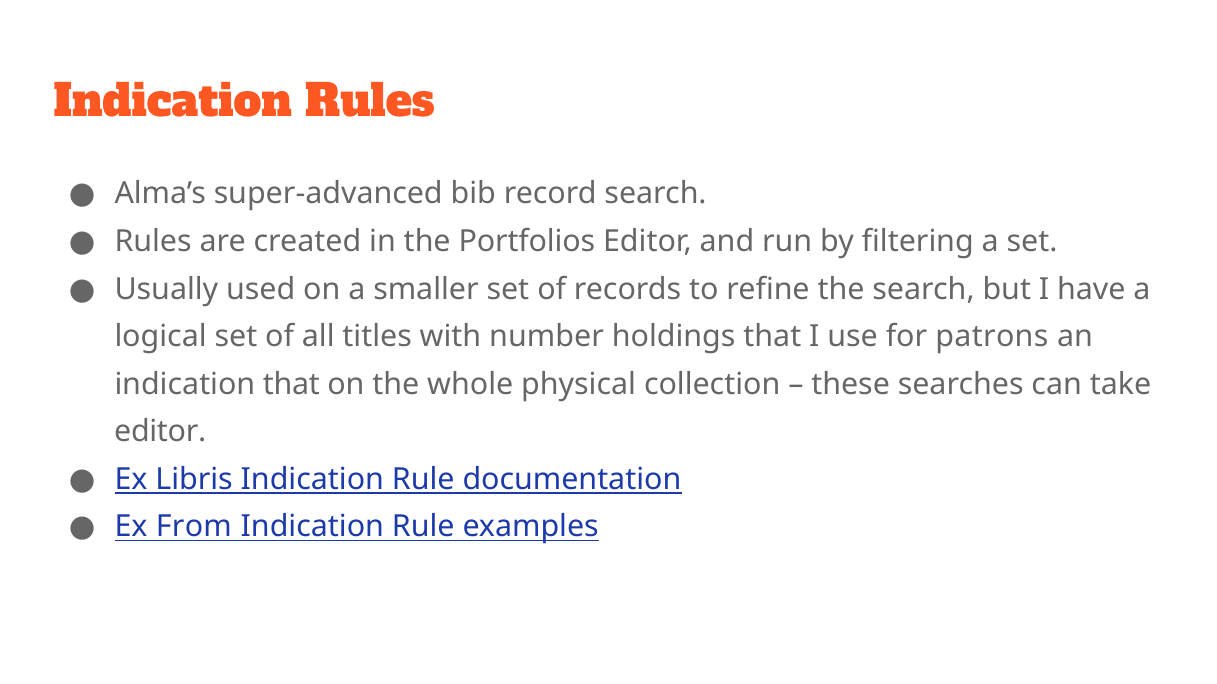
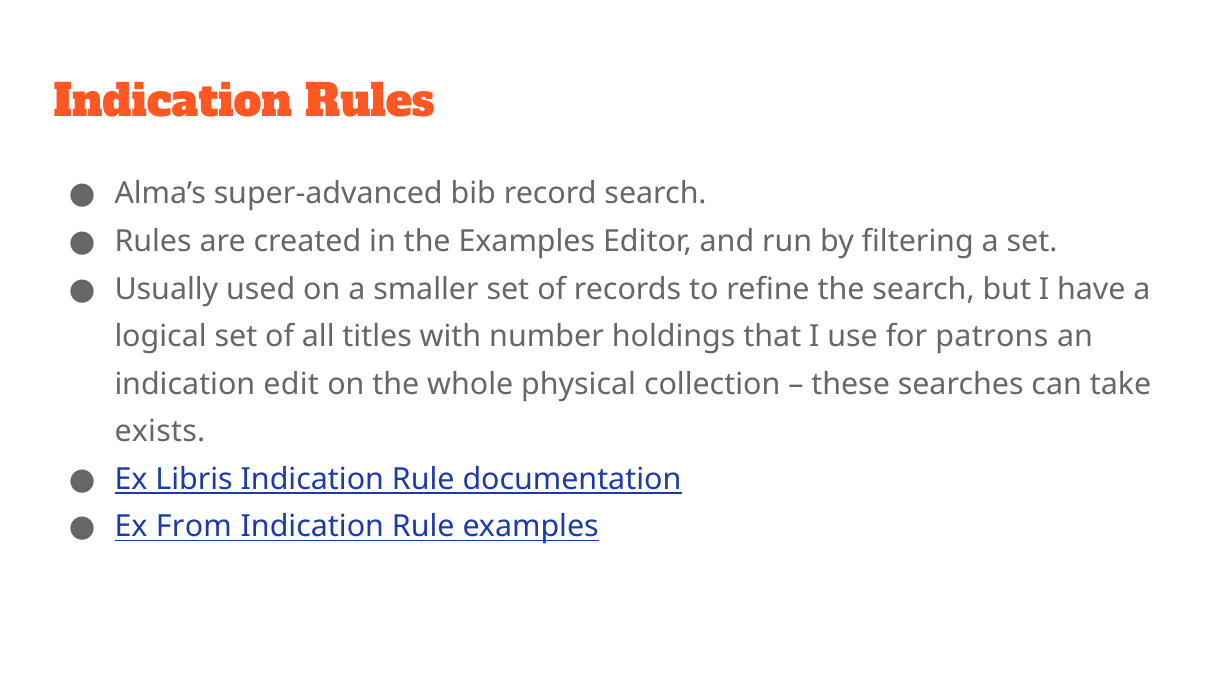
the Portfolios: Portfolios -> Examples
indication that: that -> edit
editor at (160, 432): editor -> exists
